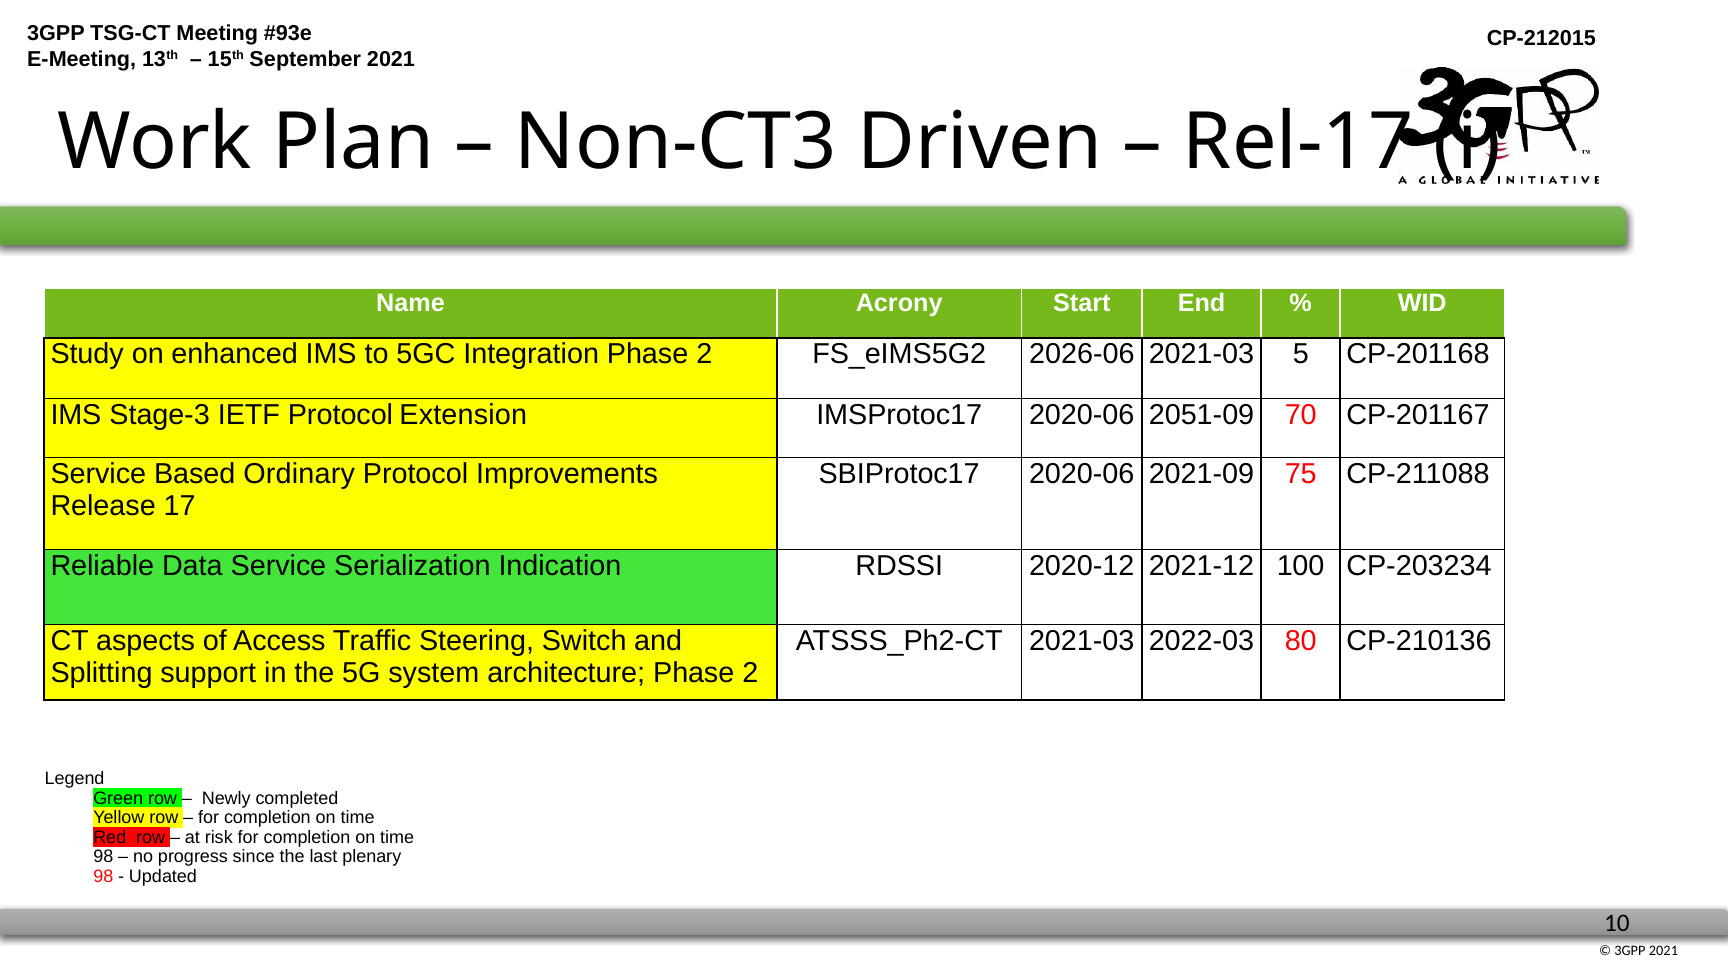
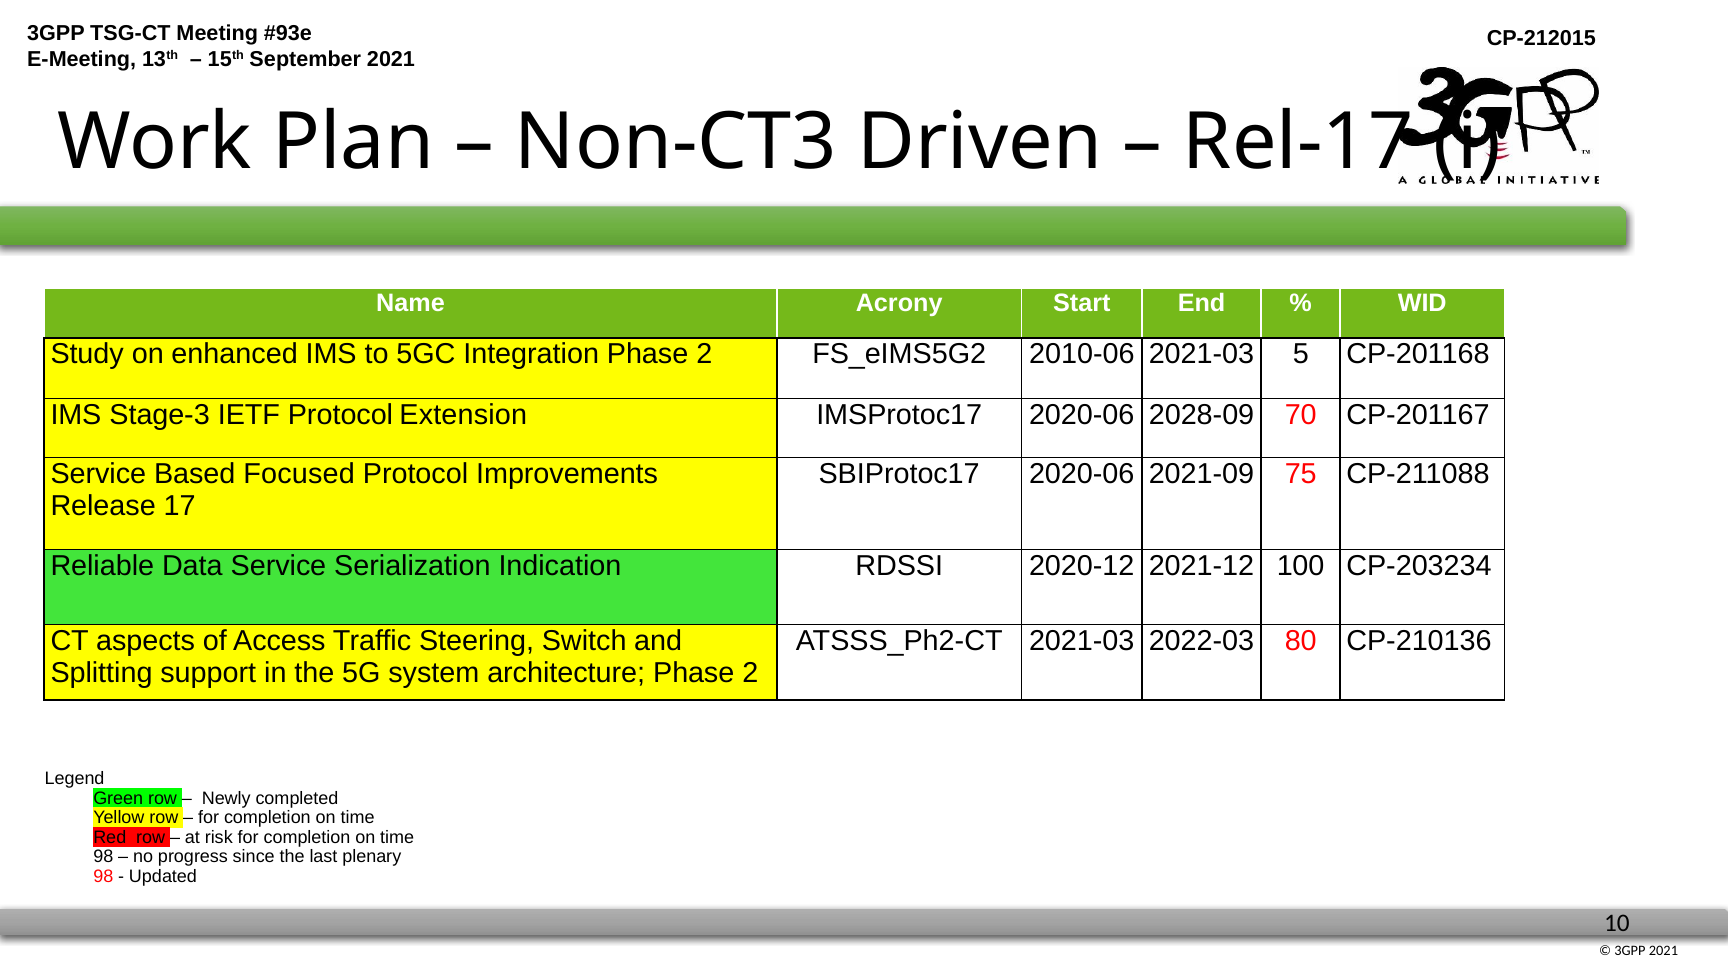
2026-06: 2026-06 -> 2010-06
2051-09: 2051-09 -> 2028-09
Ordinary: Ordinary -> Focused
